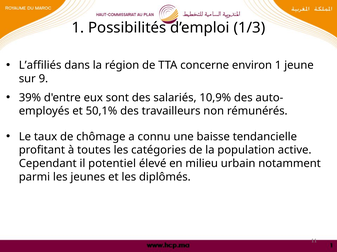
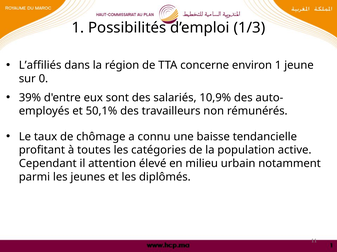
9: 9 -> 0
potentiel: potentiel -> attention
